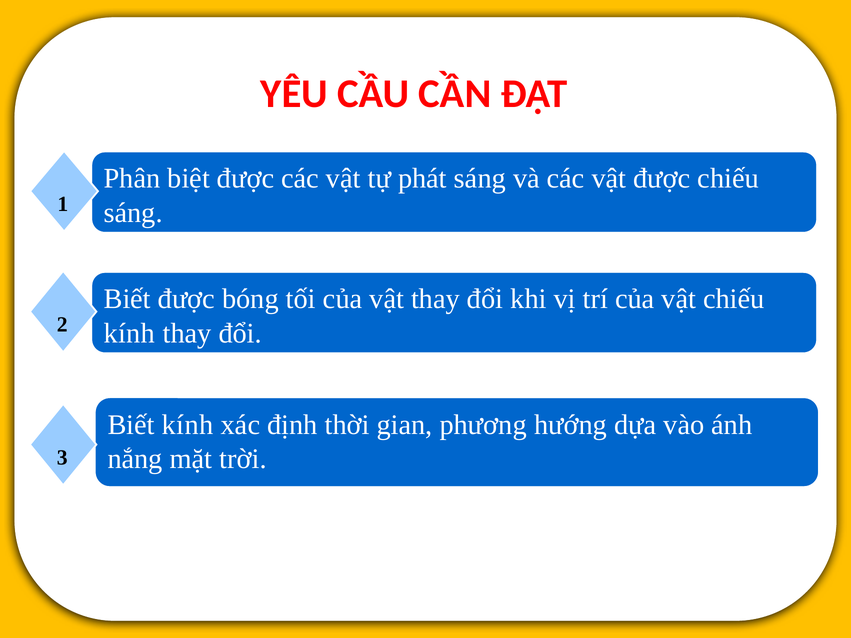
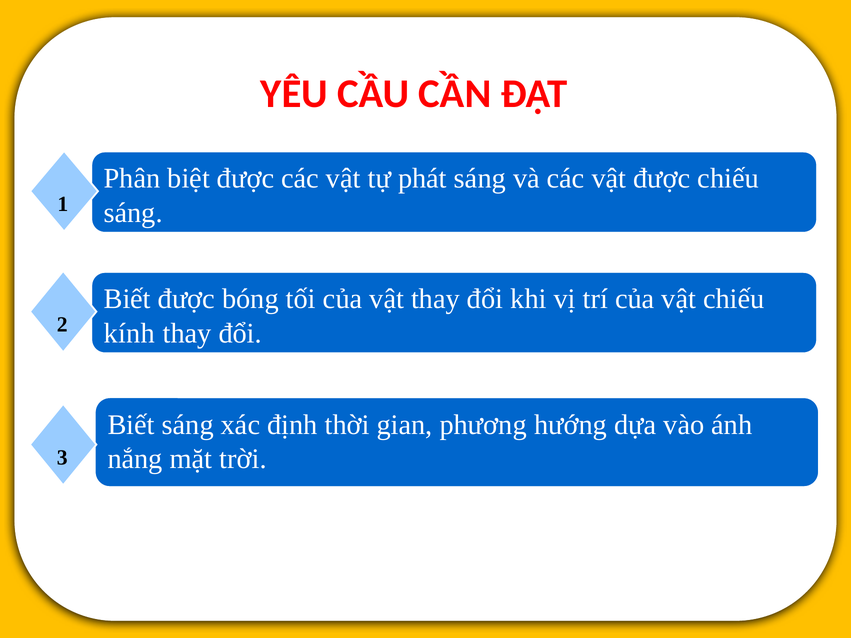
Biết kính: kính -> sáng
